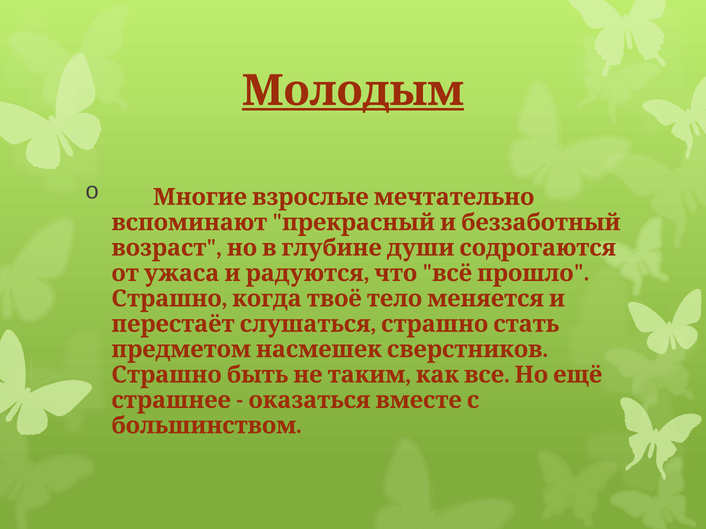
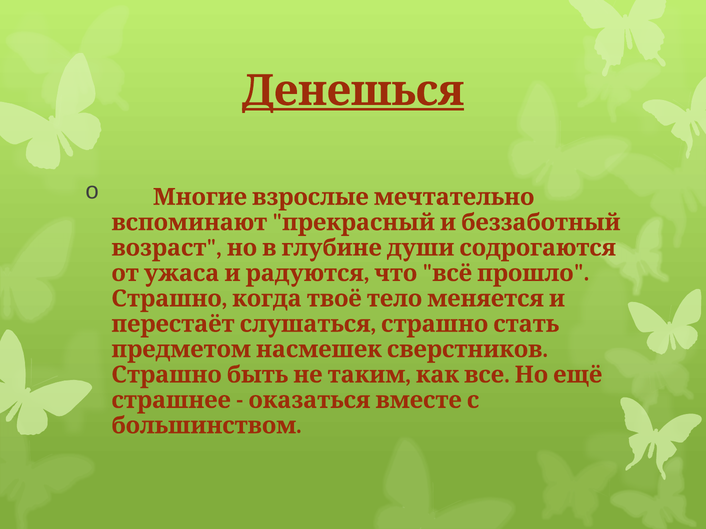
Молодым: Молодым -> Денешься
